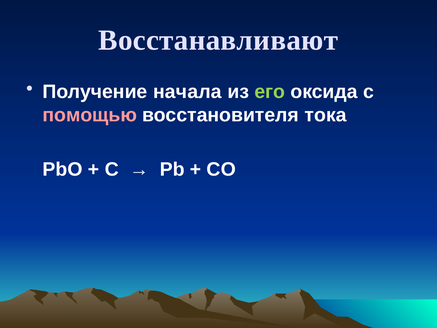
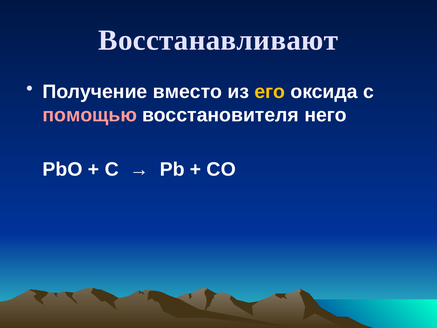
начала: начала -> вместо
его colour: light green -> yellow
тока: тока -> него
